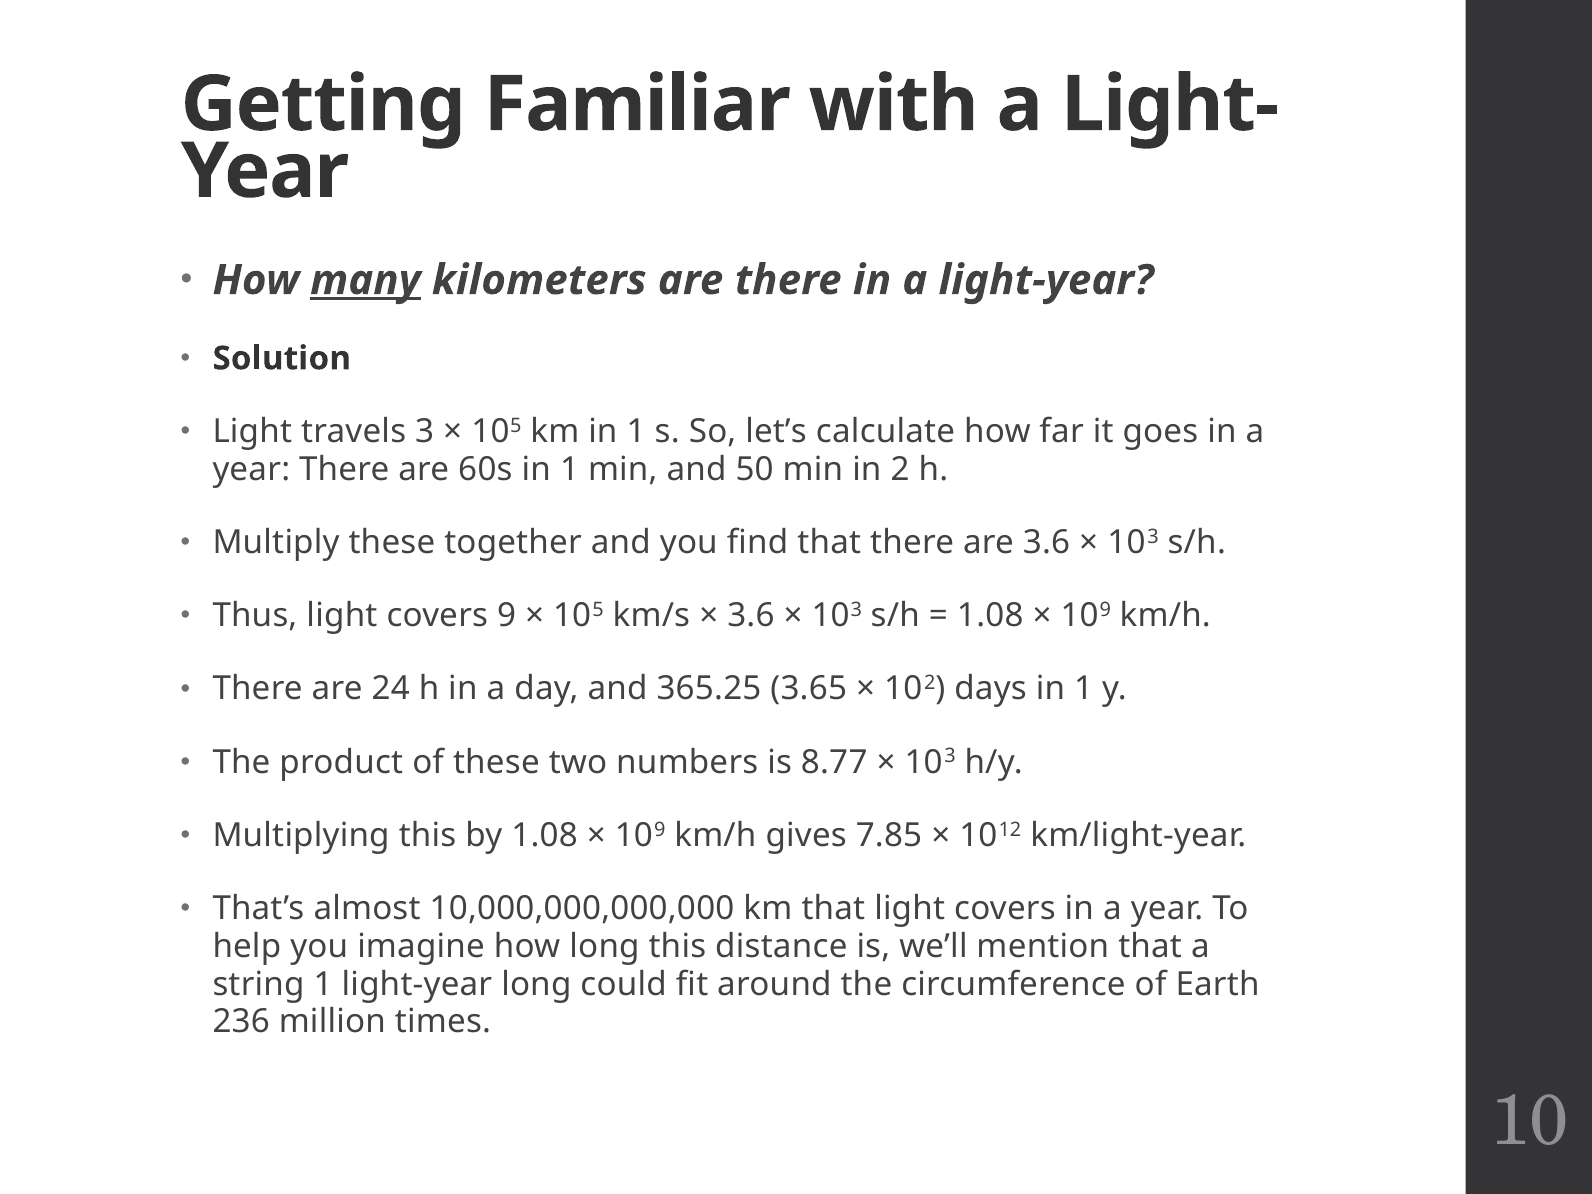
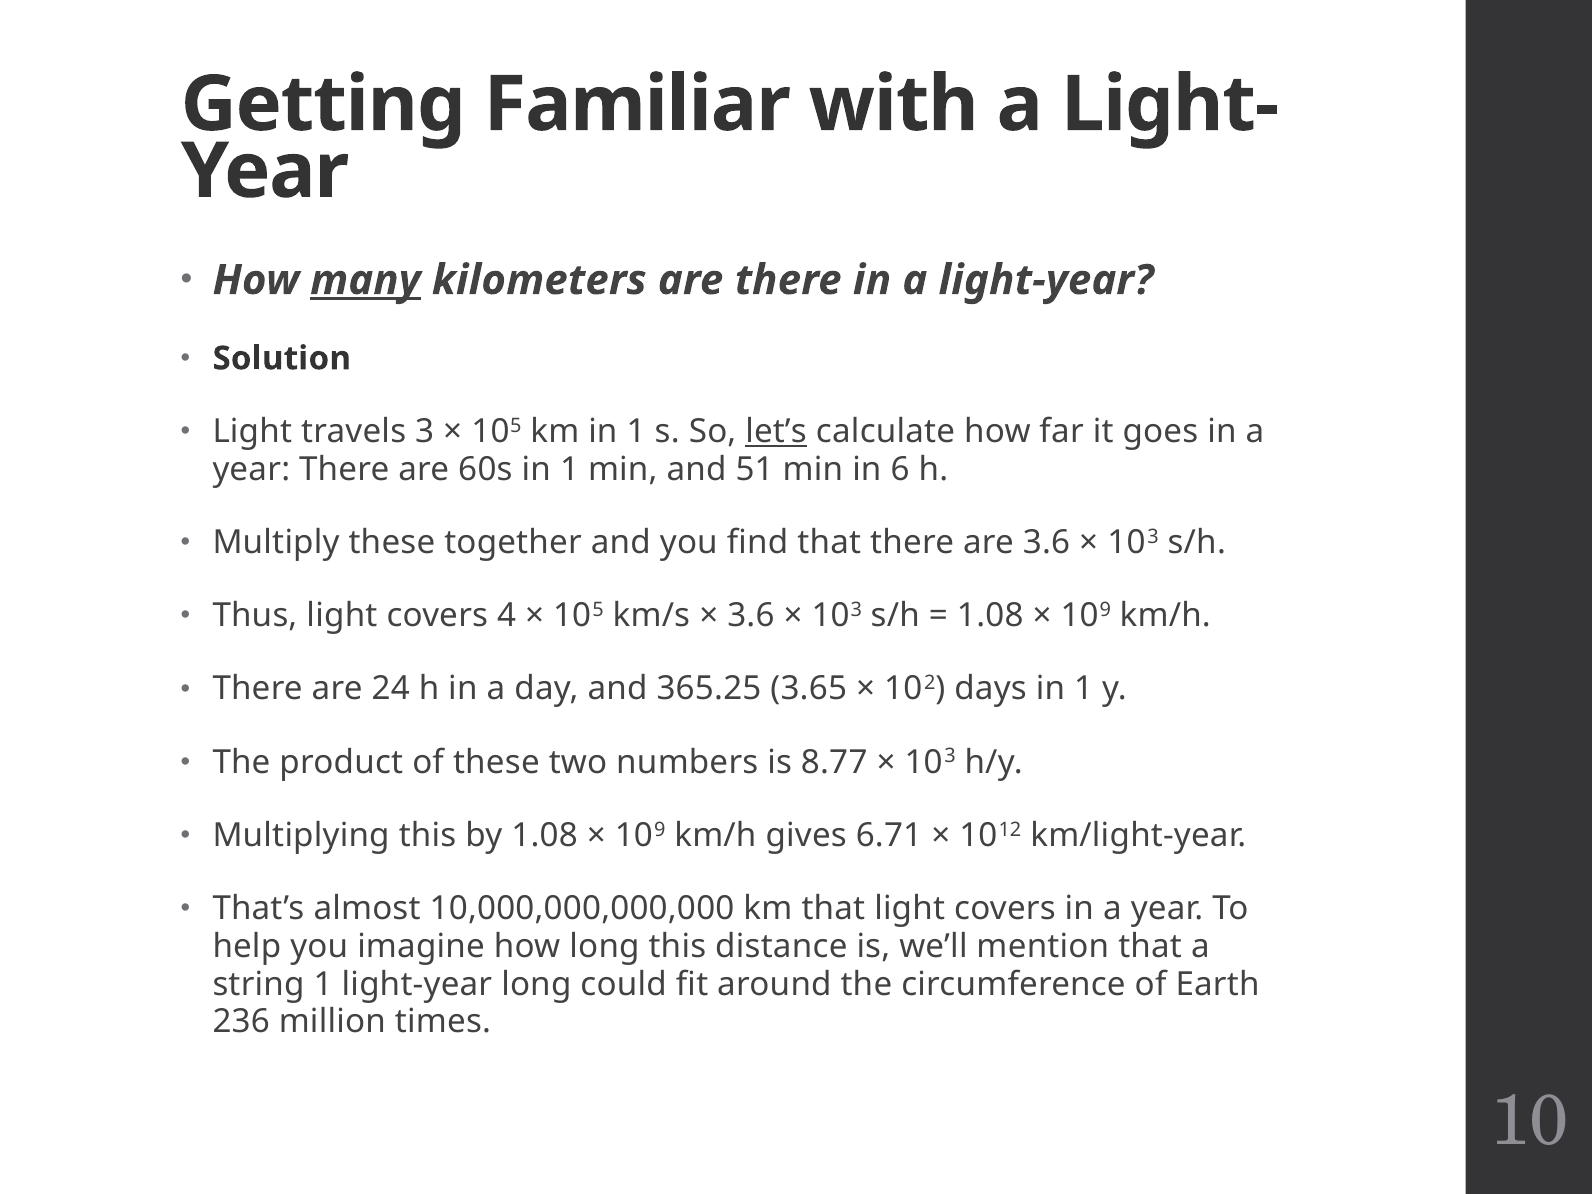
let’s underline: none -> present
50: 50 -> 51
2: 2 -> 6
9: 9 -> 4
7.85: 7.85 -> 6.71
